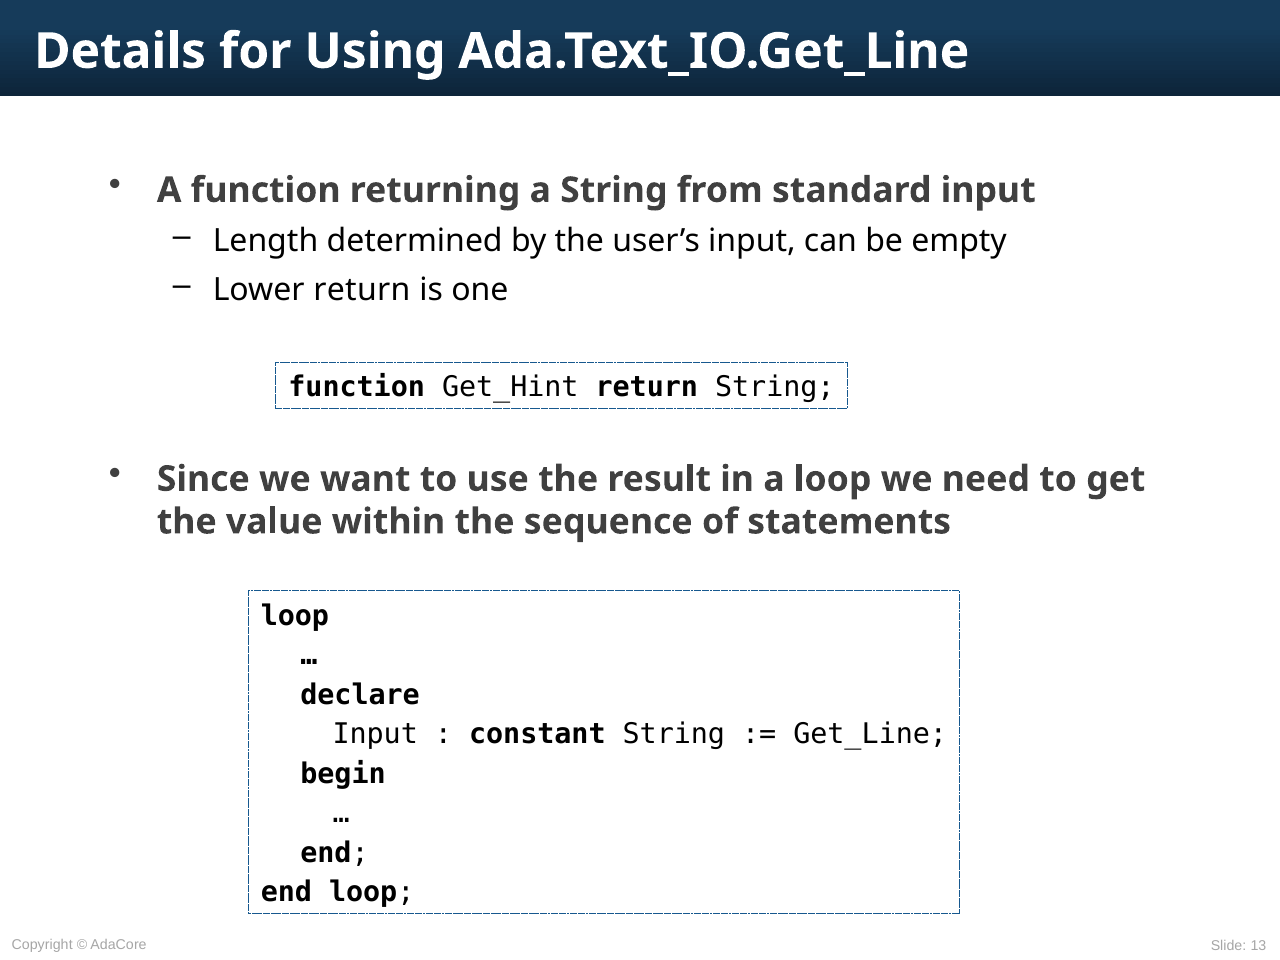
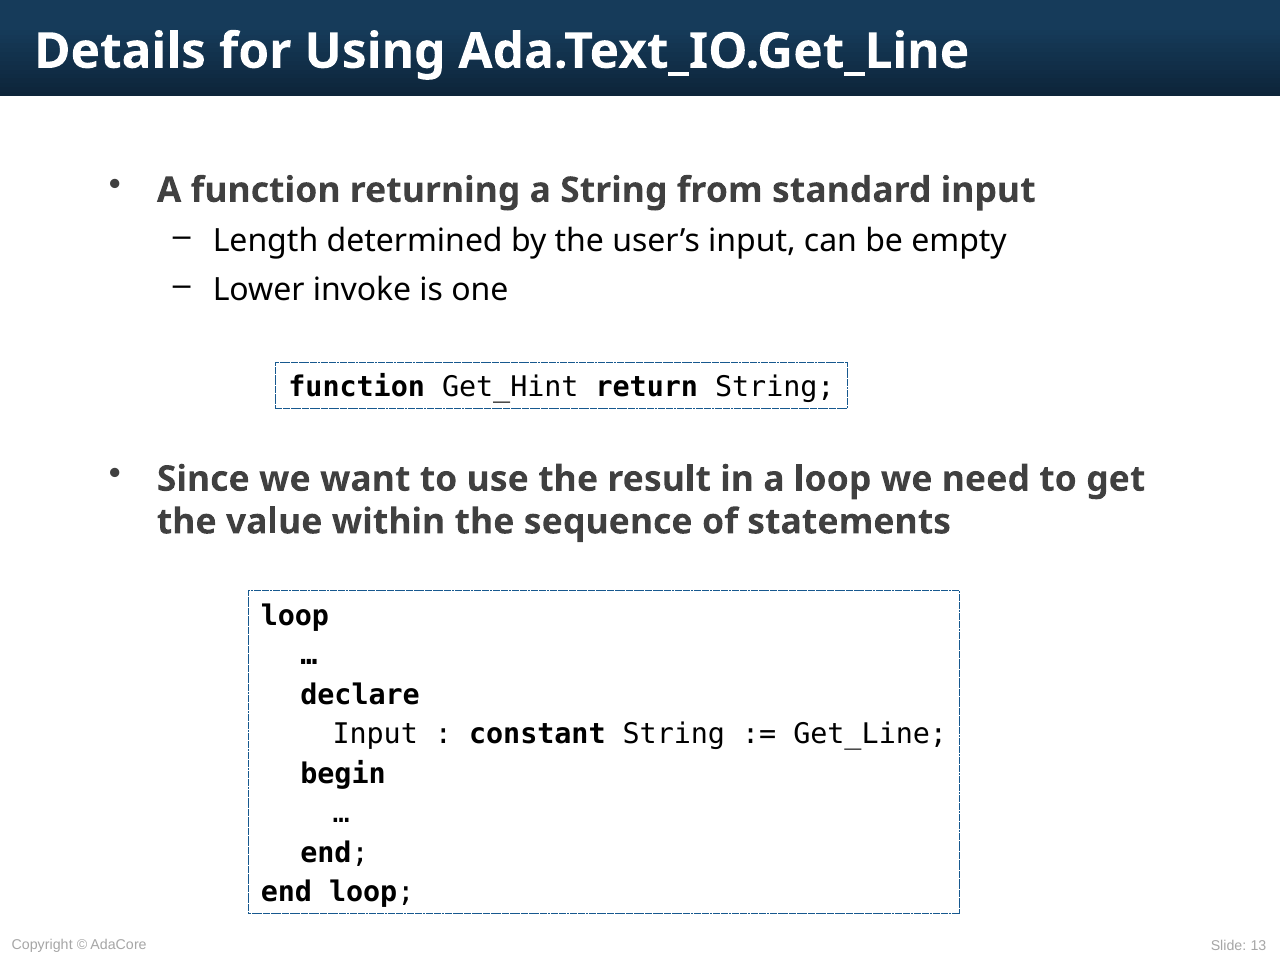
Lower return: return -> invoke
